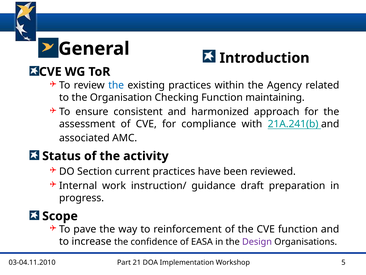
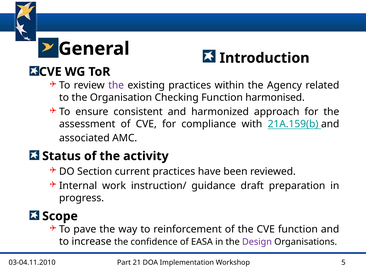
the at (116, 85) colour: blue -> purple
maintaining: maintaining -> harmonised
21A.241(b: 21A.241(b -> 21A.159(b
